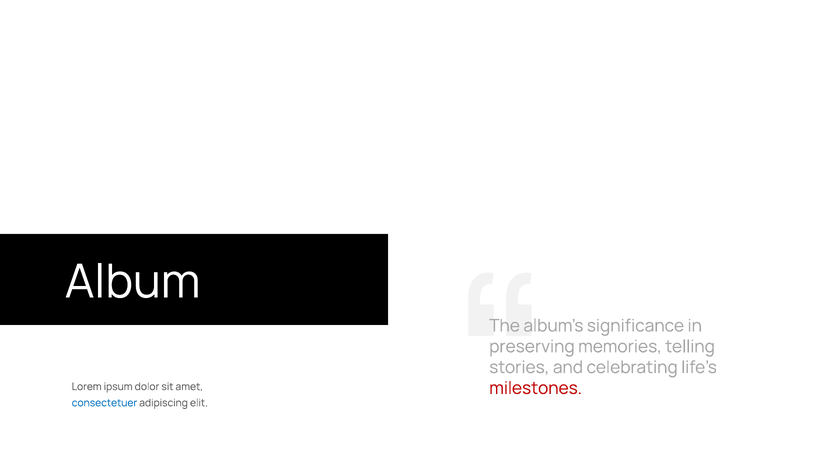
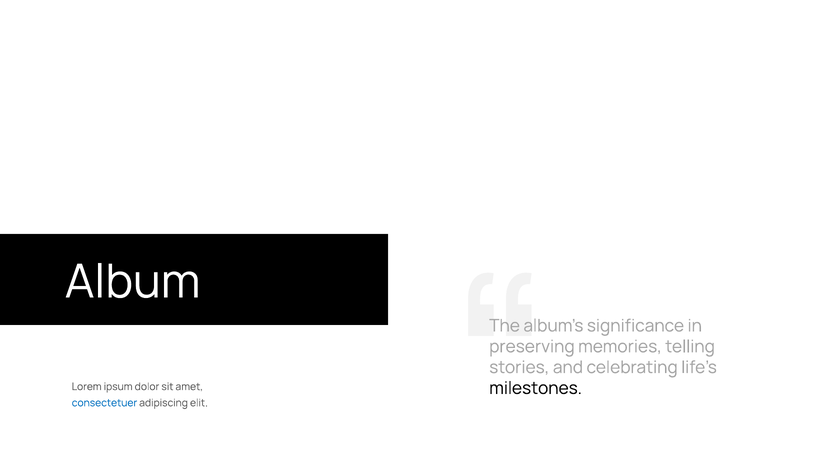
milestones colour: red -> black
